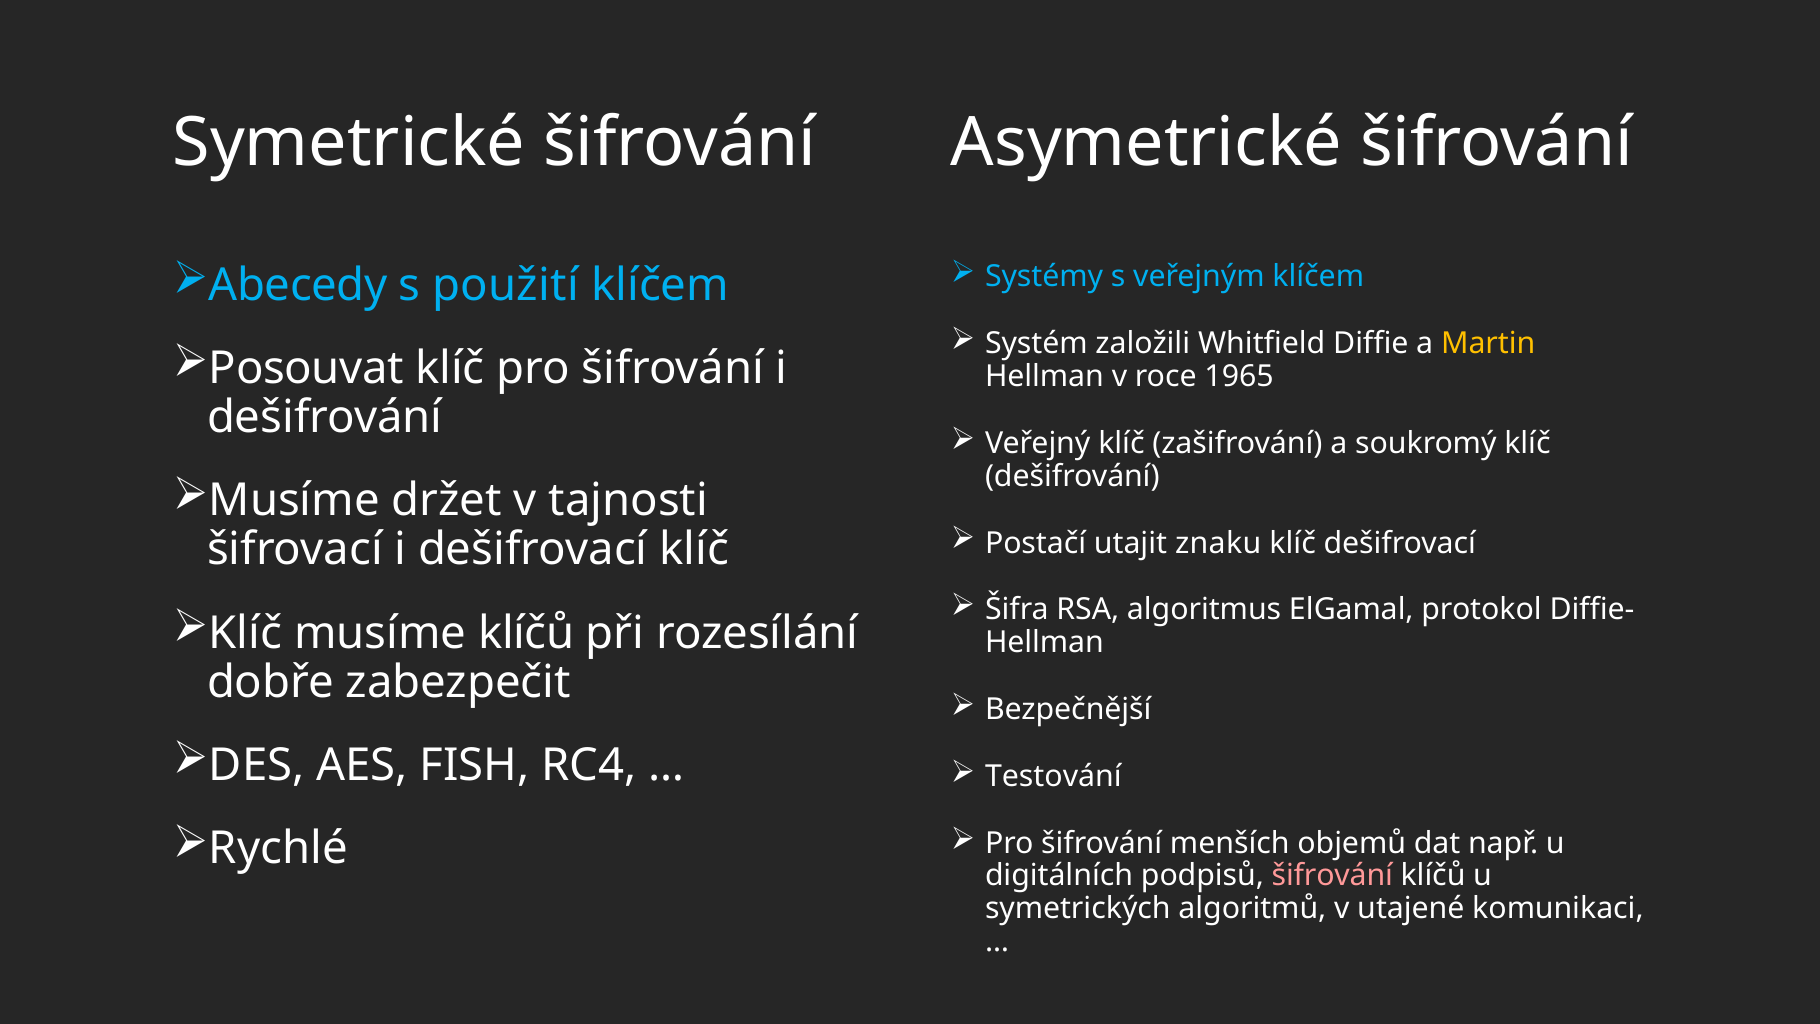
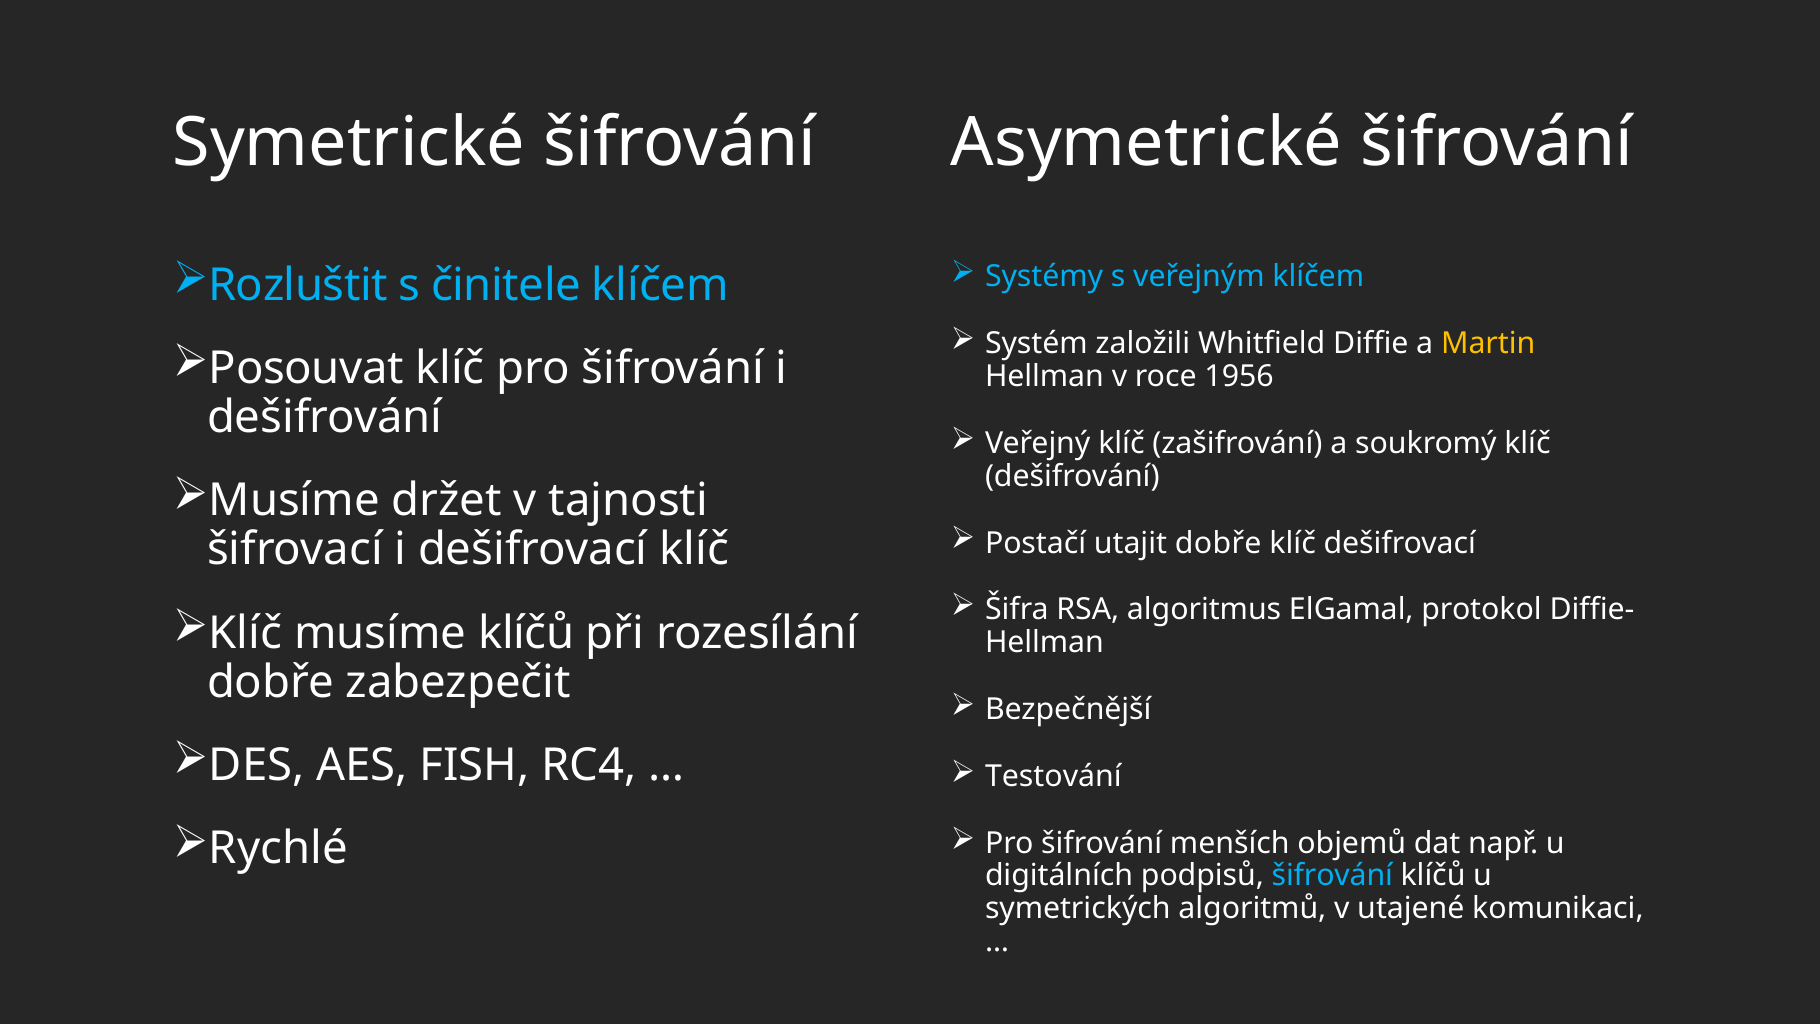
Abecedy: Abecedy -> Rozluštit
použití: použití -> činitele
1965: 1965 -> 1956
utajit znaku: znaku -> dobře
šifrování at (1332, 876) colour: pink -> light blue
